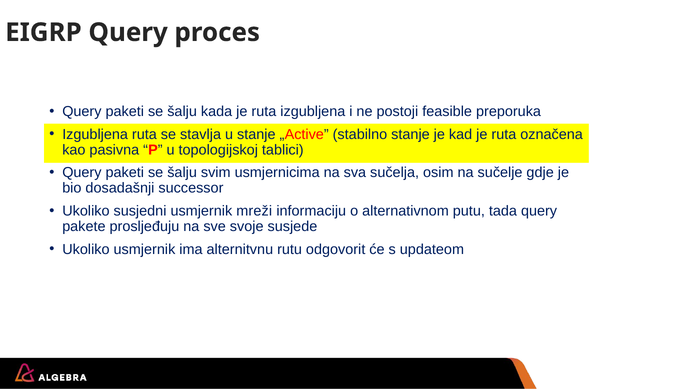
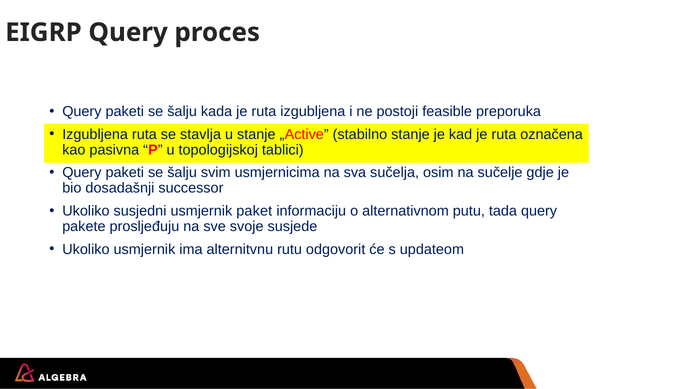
mreži: mreži -> paket
